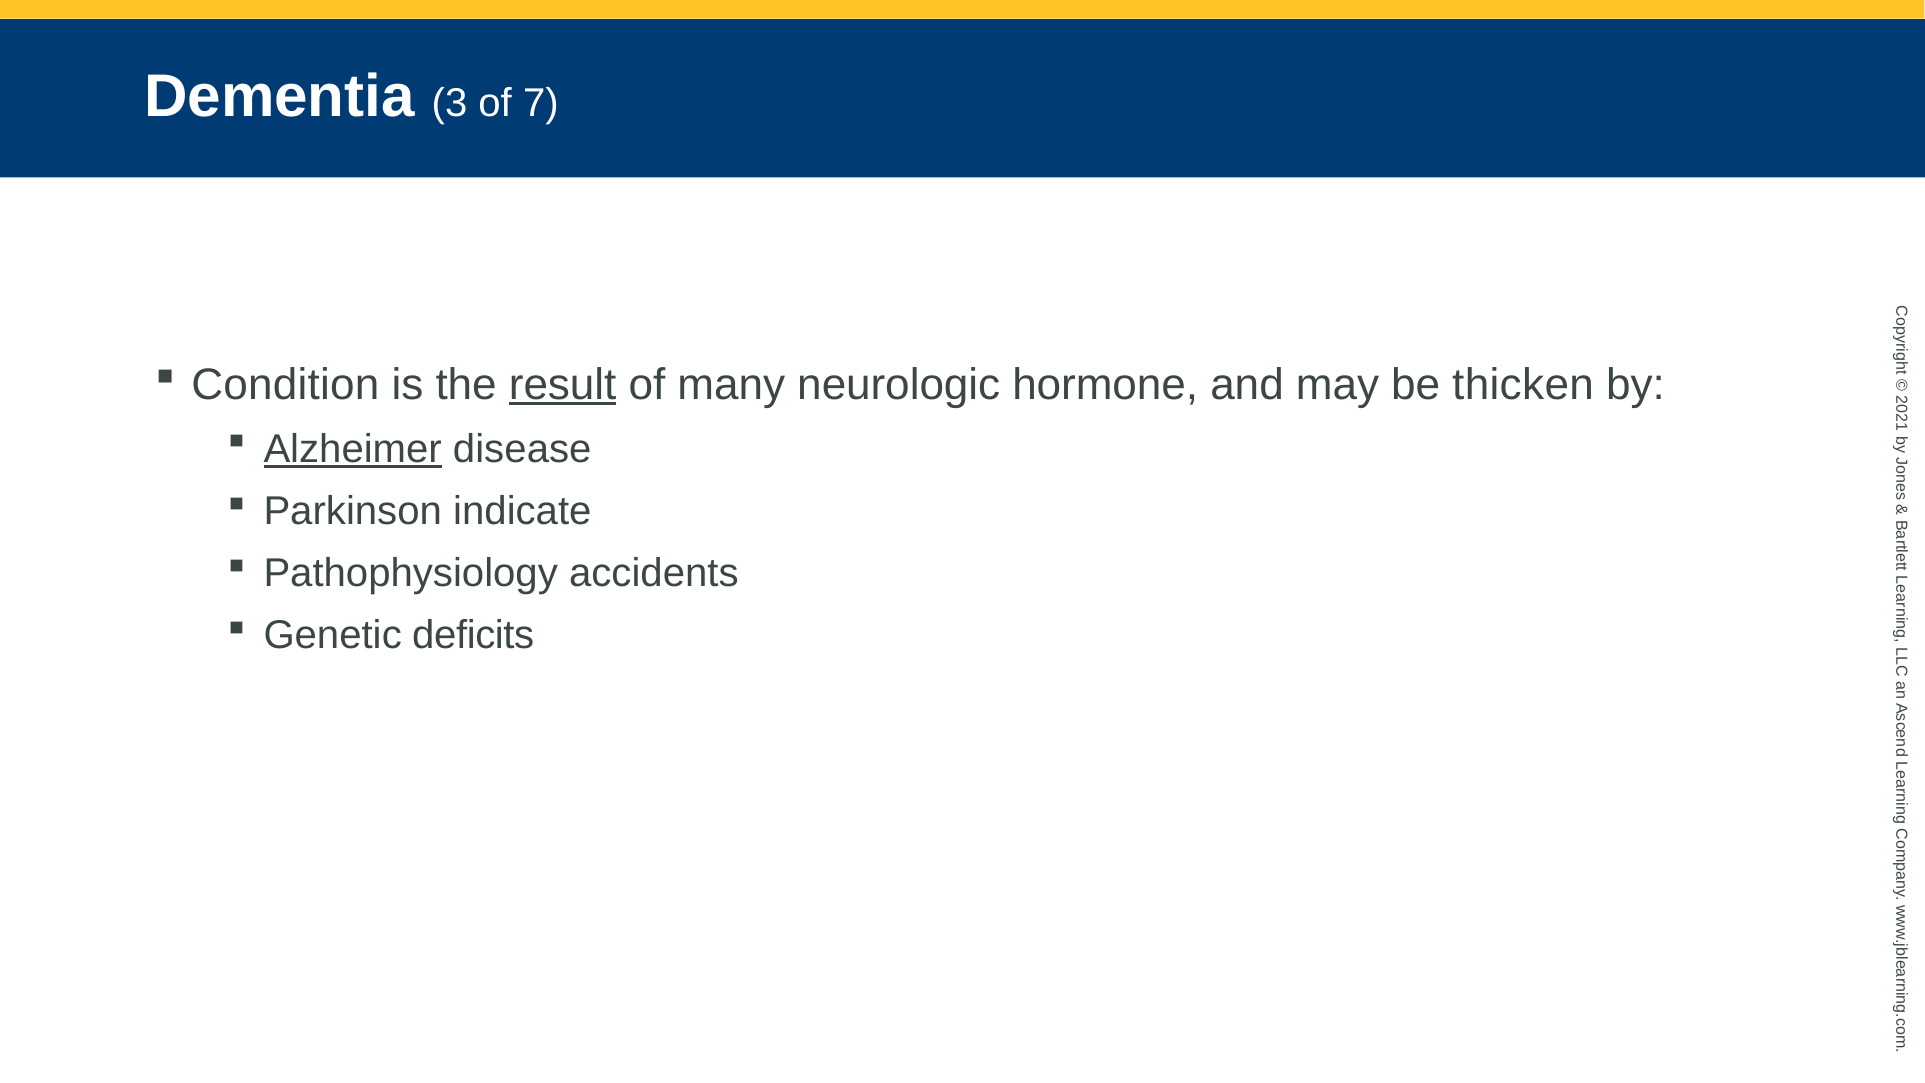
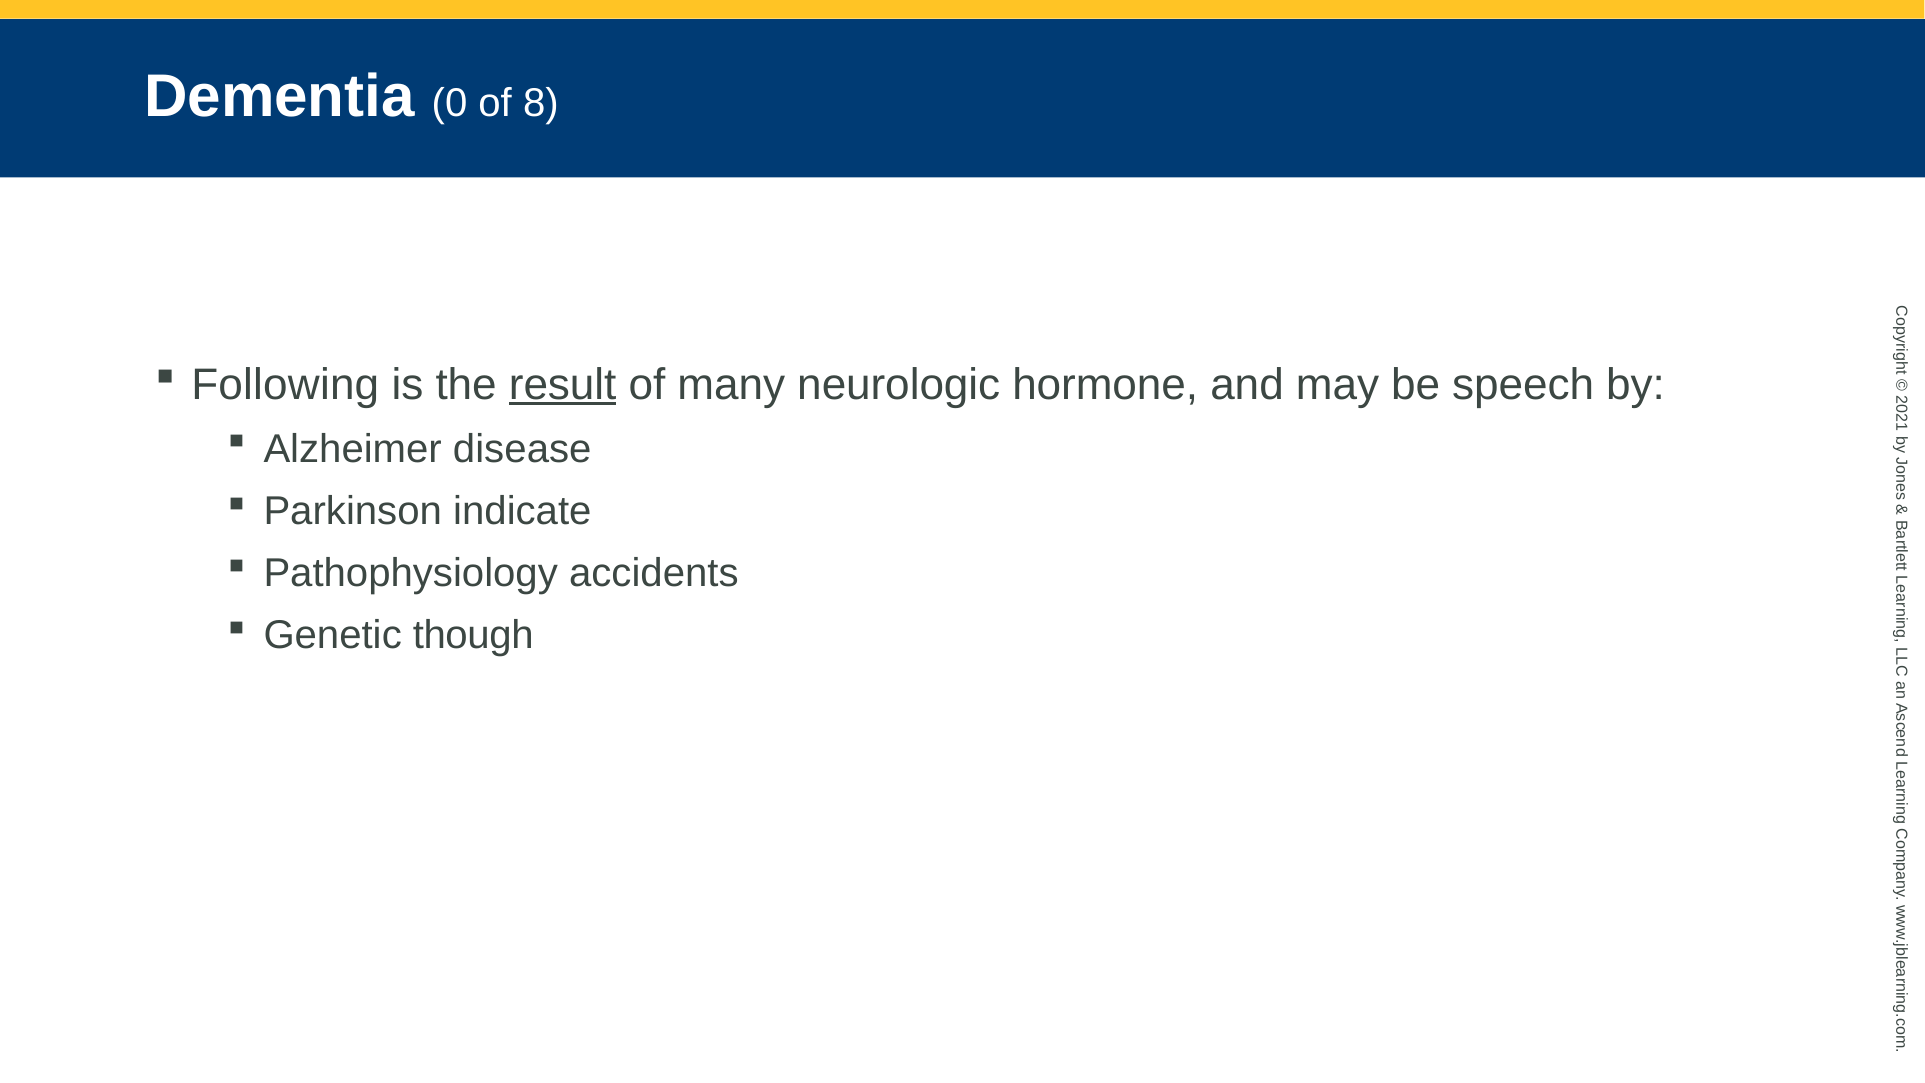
Dementia 3: 3 -> 0
7: 7 -> 8
Condition: Condition -> Following
thicken: thicken -> speech
Alzheimer underline: present -> none
deficits: deficits -> though
